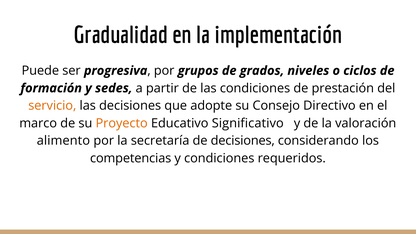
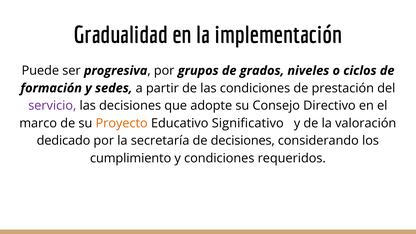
servicio colour: orange -> purple
alimento: alimento -> dedicado
competencias: competencias -> cumplimiento
